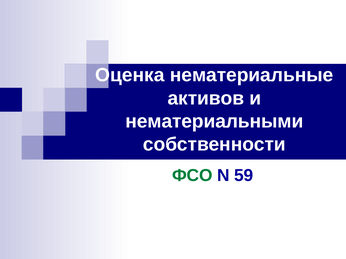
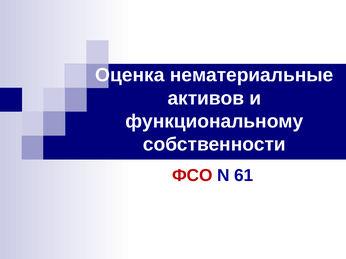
нематериальными: нематериальными -> функциональному
ФСО colour: green -> red
59: 59 -> 61
